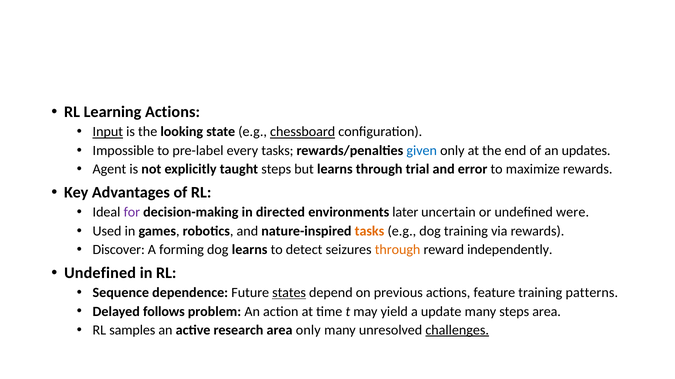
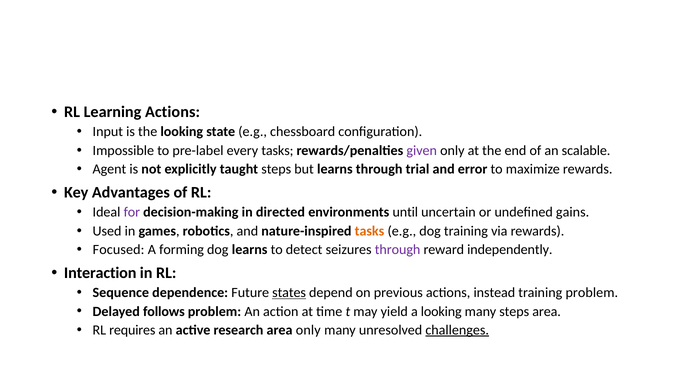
Input underline: present -> none
chessboard underline: present -> none
given colour: blue -> purple
updates: updates -> scalable
later: later -> until
were: were -> gains
Discover: Discover -> Focused
through at (398, 250) colour: orange -> purple
Undefined at (100, 273): Undefined -> Interaction
feature: feature -> instead
training patterns: patterns -> problem
a update: update -> looking
samples: samples -> requires
